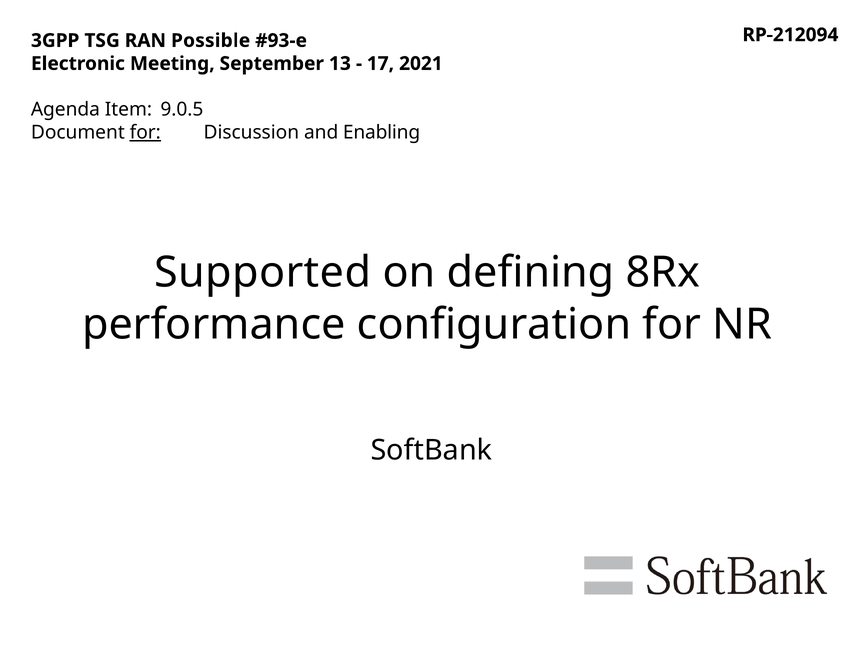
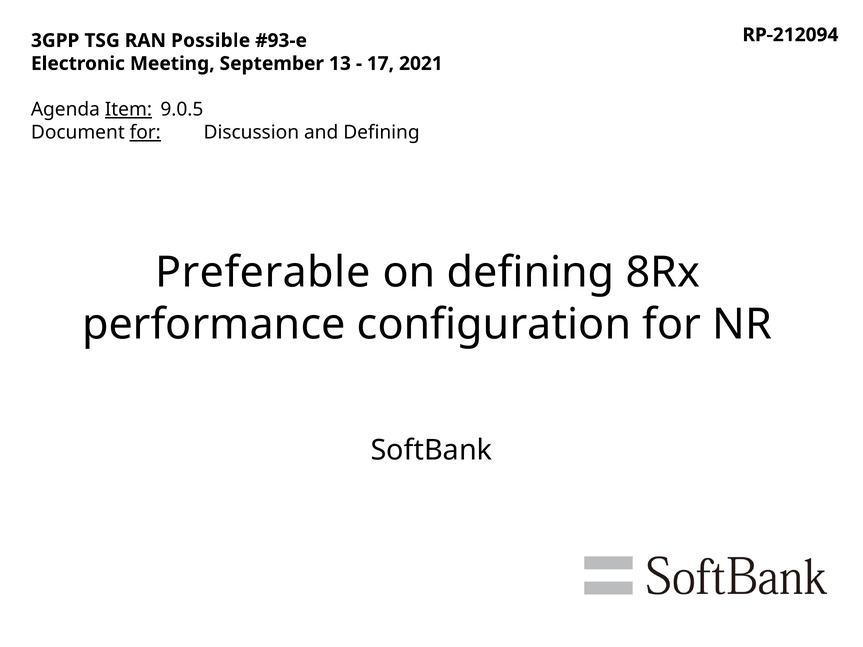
Item underline: none -> present
and Enabling: Enabling -> Defining
Supported: Supported -> Preferable
